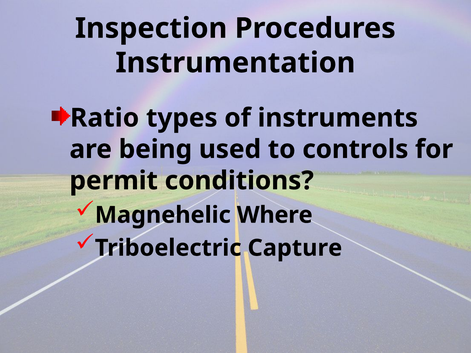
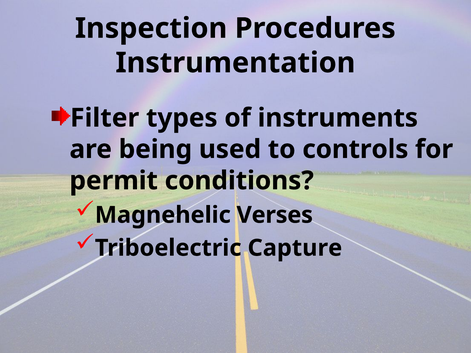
Ratio: Ratio -> Filter
Where: Where -> Verses
